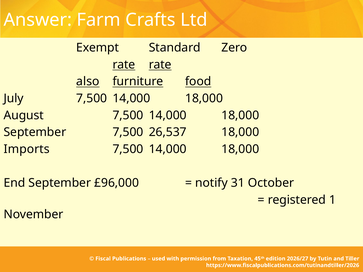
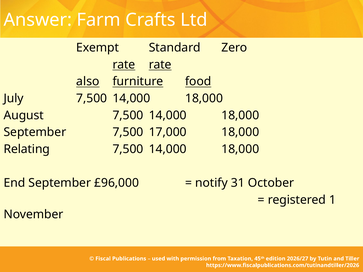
26,537: 26,537 -> 17,000
Imports: Imports -> Relating
